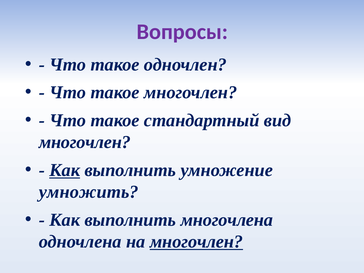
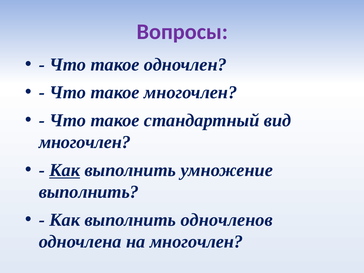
умножить at (89, 192): умножить -> выполнить
многочлена: многочлена -> одночленов
многочлен at (196, 242) underline: present -> none
